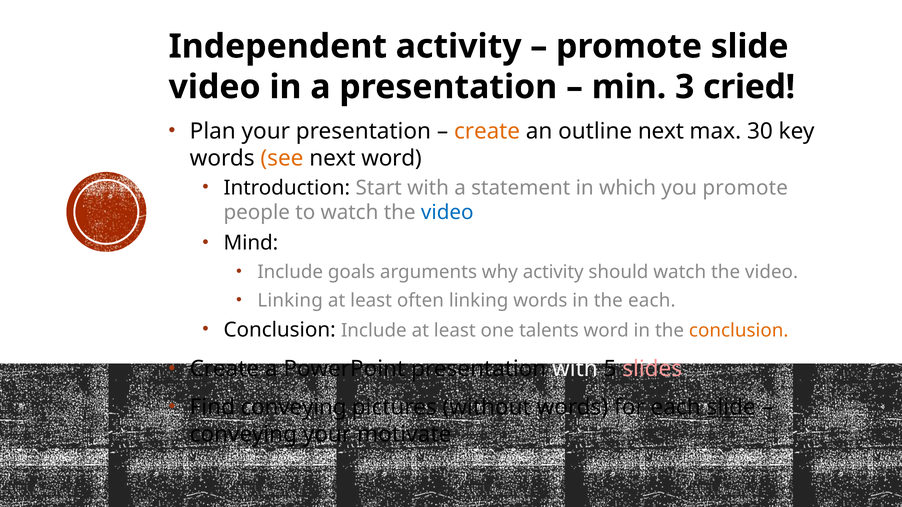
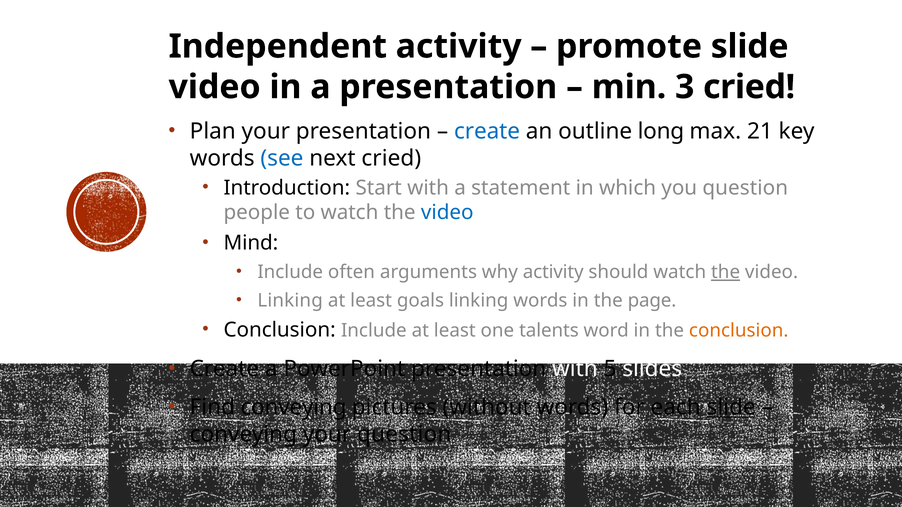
create at (487, 131) colour: orange -> blue
outline next: next -> long
30: 30 -> 21
see colour: orange -> blue
next word: word -> cried
you promote: promote -> question
goals: goals -> often
the at (726, 272) underline: none -> present
often: often -> goals
the each: each -> page
slides colour: pink -> white
your motivate: motivate -> question
